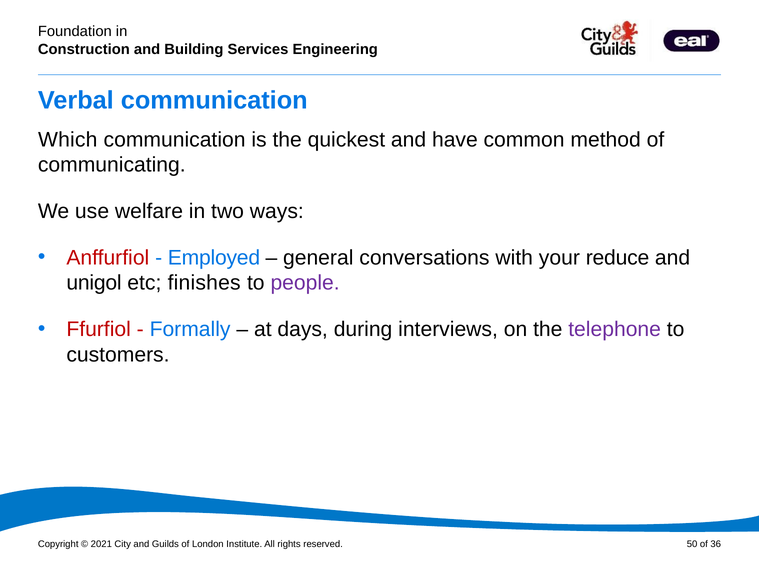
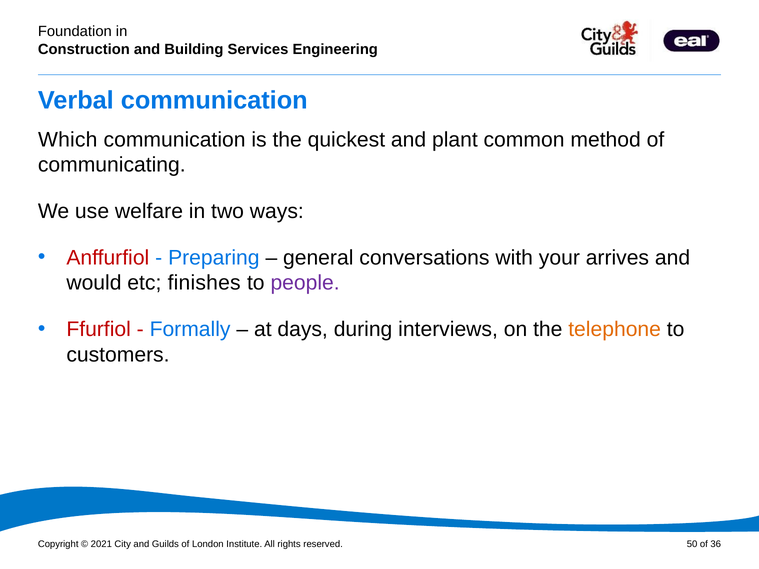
have: have -> plant
Employed: Employed -> Preparing
reduce: reduce -> arrives
unigol: unigol -> would
telephone colour: purple -> orange
